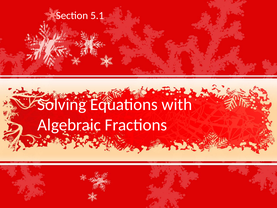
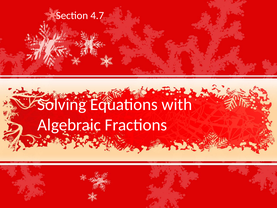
5.1: 5.1 -> 4.7
